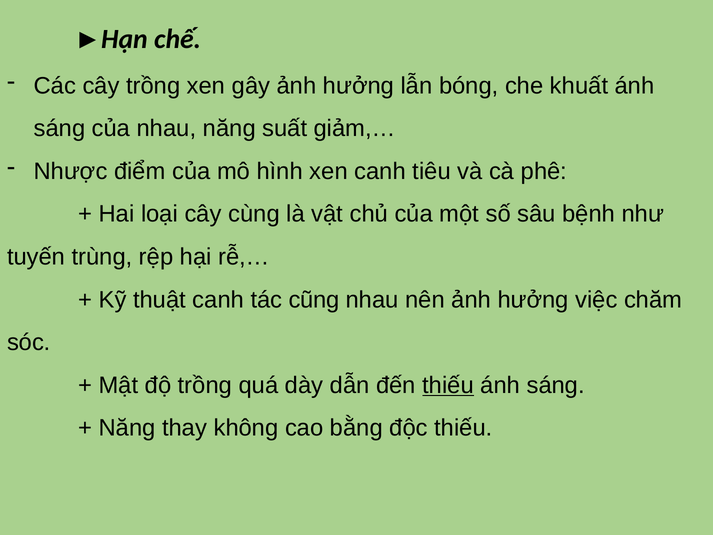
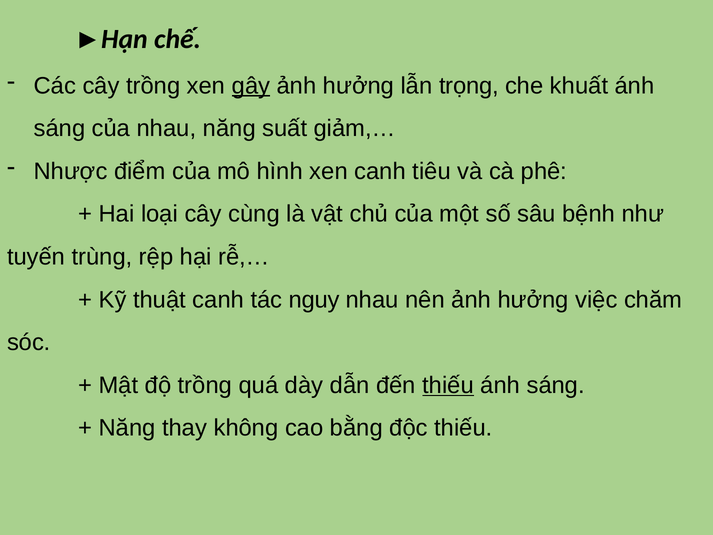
gây underline: none -> present
bóng: bóng -> trọng
cũng: cũng -> nguy
